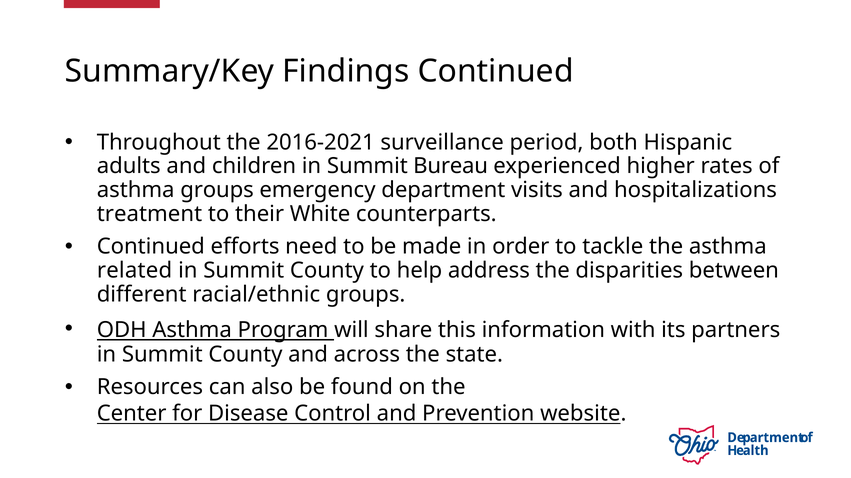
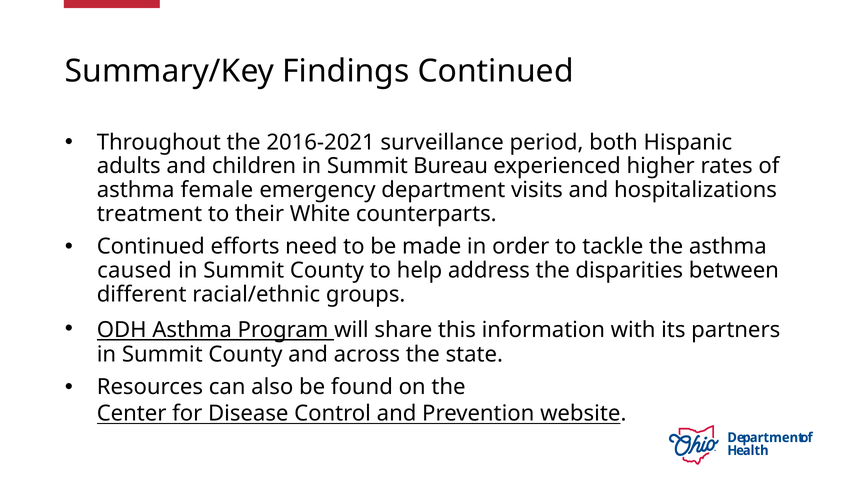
asthma groups: groups -> female
related: related -> caused
